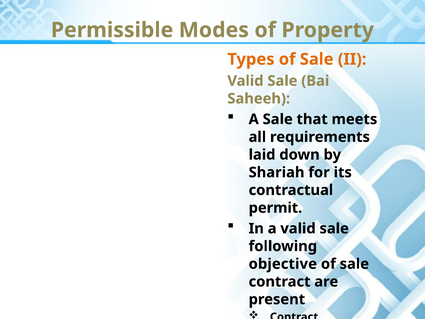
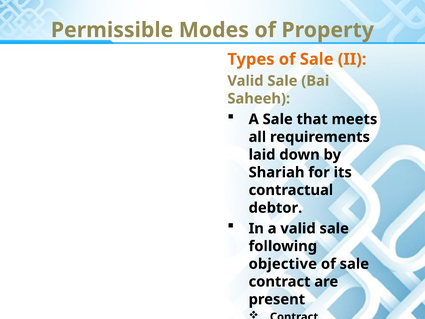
permit: permit -> debtor
